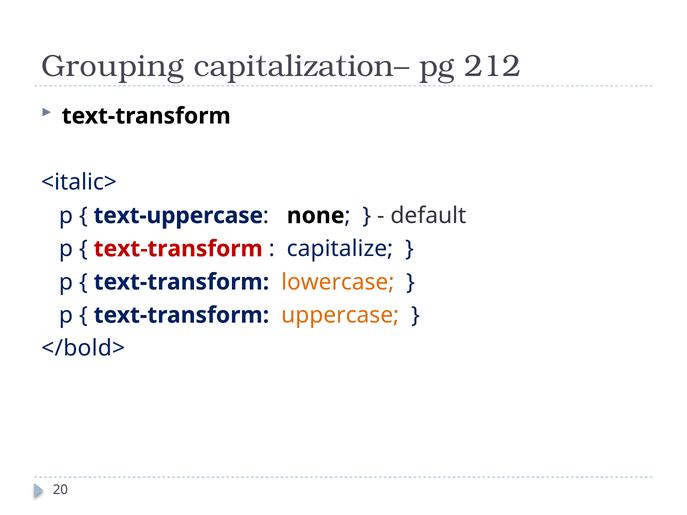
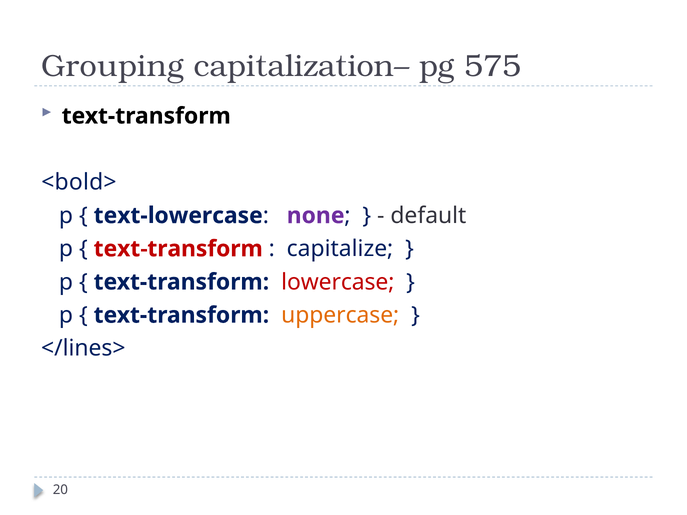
212: 212 -> 575
<italic>: <italic> -> <bold>
text-uppercase: text-uppercase -> text-lowercase
none colour: black -> purple
lowercase colour: orange -> red
</bold>: </bold> -> </lines>
